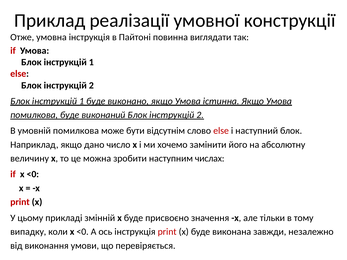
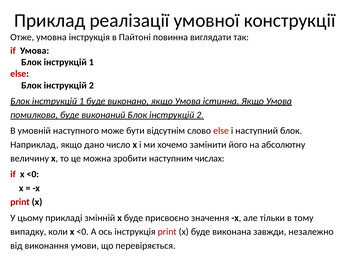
умовній помилкова: помилкова -> наступного
